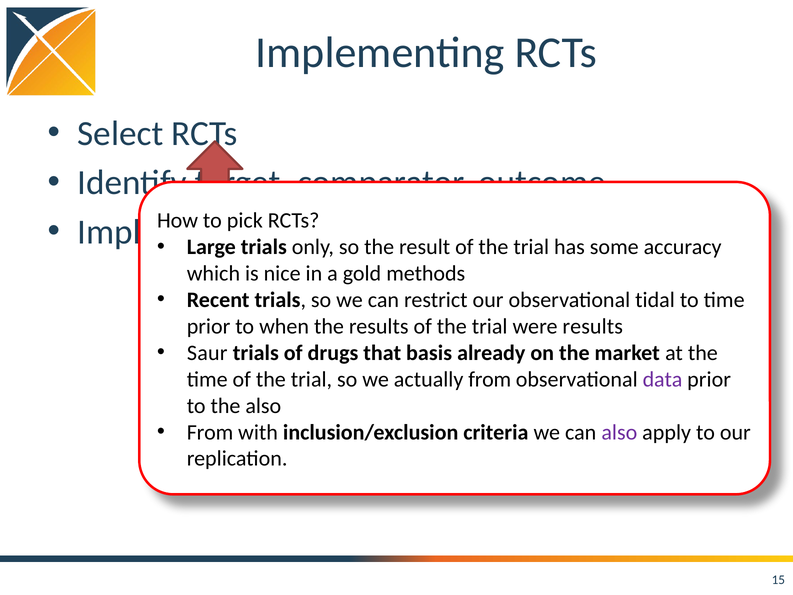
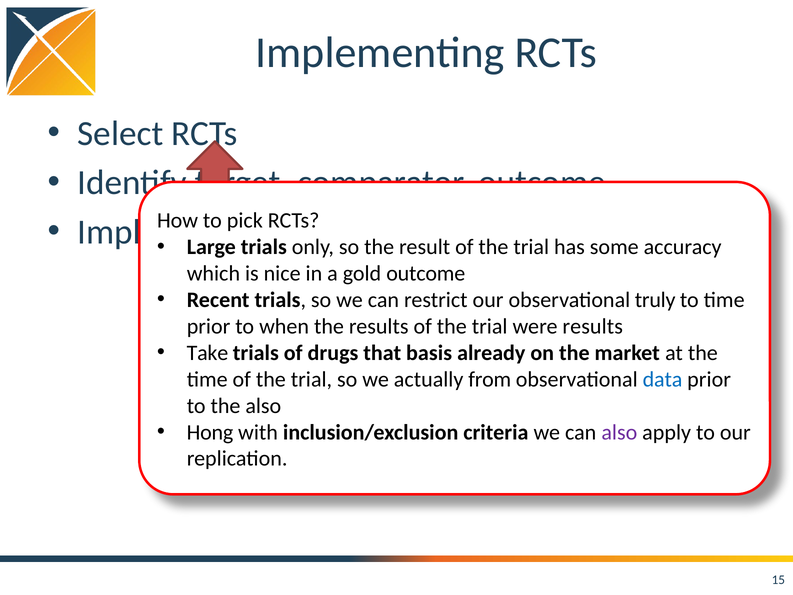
gold methods: methods -> outcome
tidal: tidal -> truly
Saur: Saur -> Take
data colour: purple -> blue
From at (210, 432): From -> Hong
